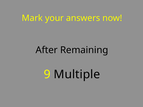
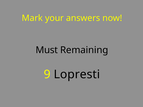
After: After -> Must
Multiple: Multiple -> Lopresti
